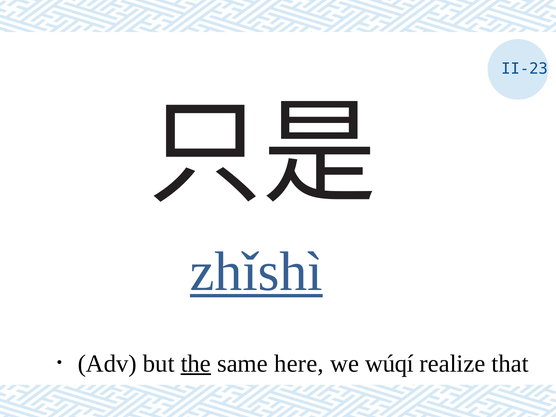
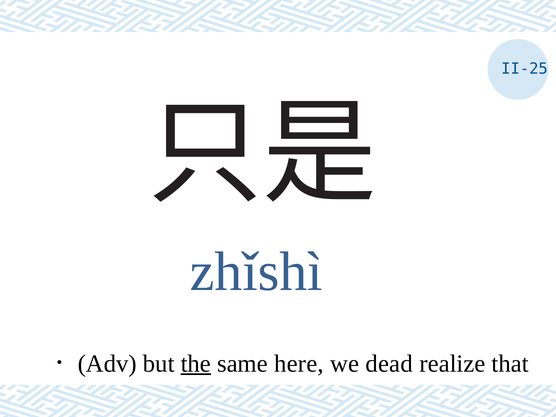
II-23: II-23 -> II-25
zhǐshì underline: present -> none
wúqí: wúqí -> dead
